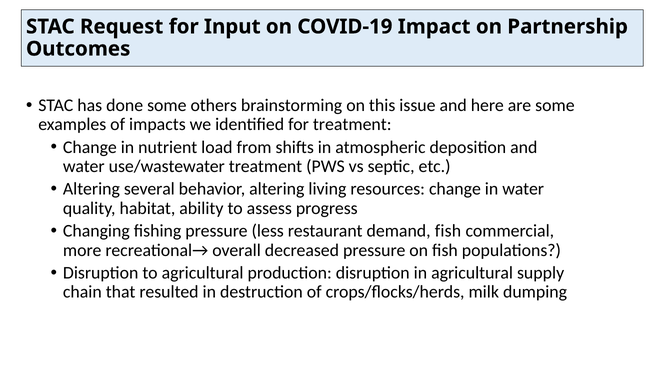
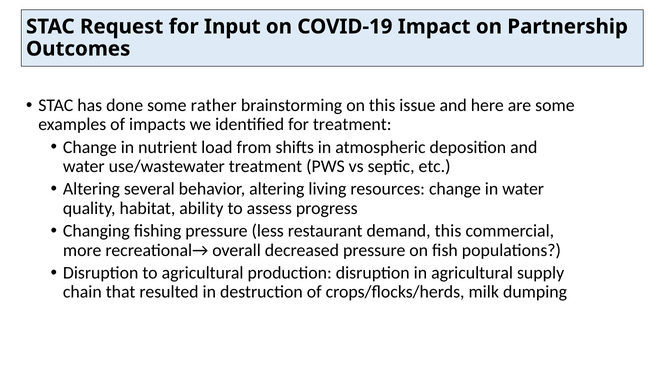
others: others -> rather
demand fish: fish -> this
